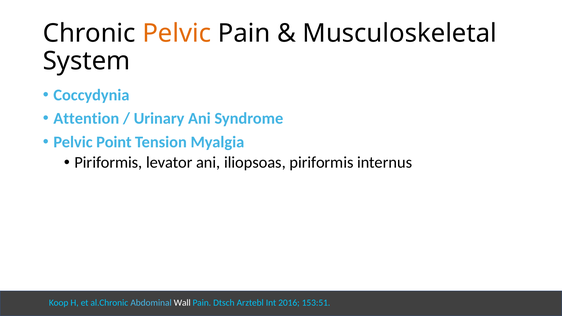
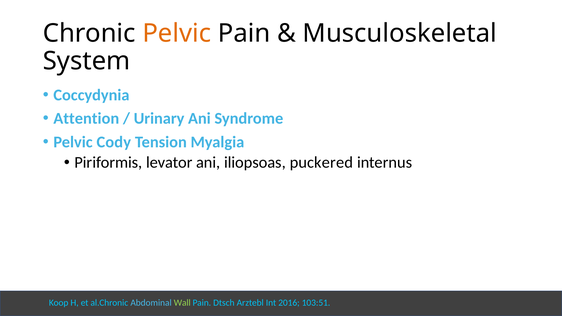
Point: Point -> Cody
iliopsoas piriformis: piriformis -> puckered
Wall colour: white -> light green
153:51: 153:51 -> 103:51
